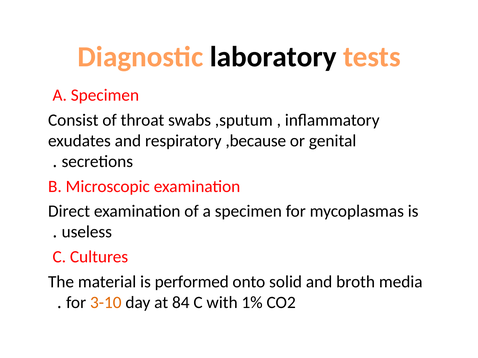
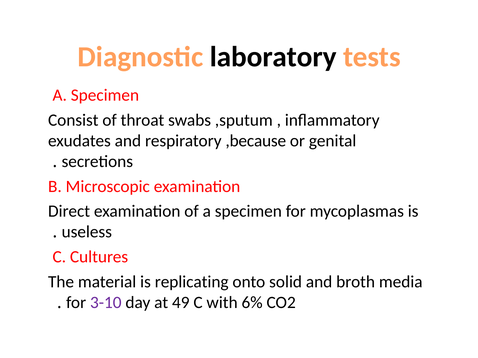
performed: performed -> replicating
3-10 colour: orange -> purple
84: 84 -> 49
1%: 1% -> 6%
